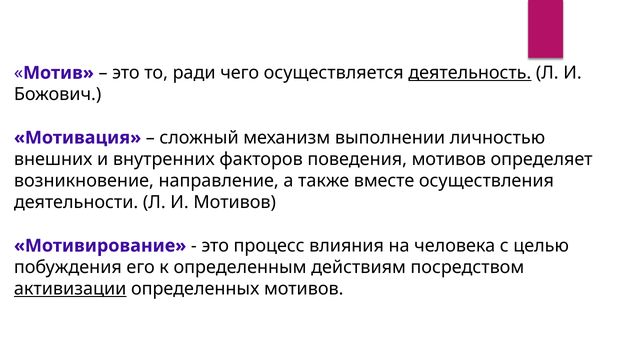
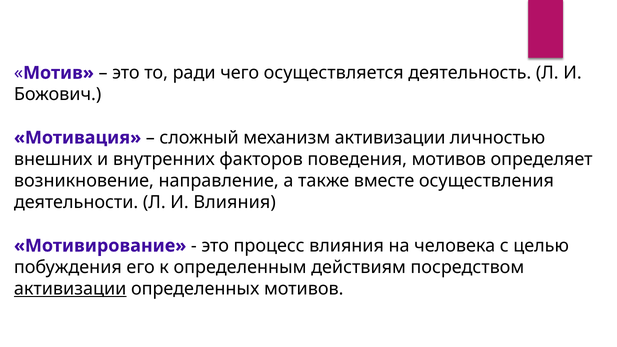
деятельность underline: present -> none
механизм выполнении: выполнении -> активизации
И Мотивов: Мотивов -> Влияния
